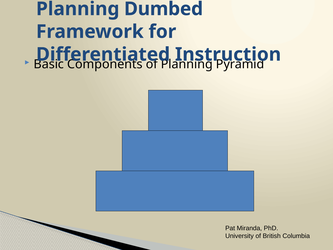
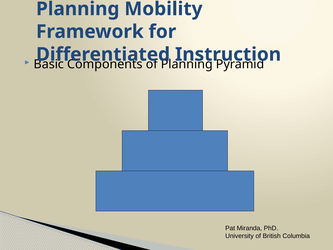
Dumbed: Dumbed -> Mobility
